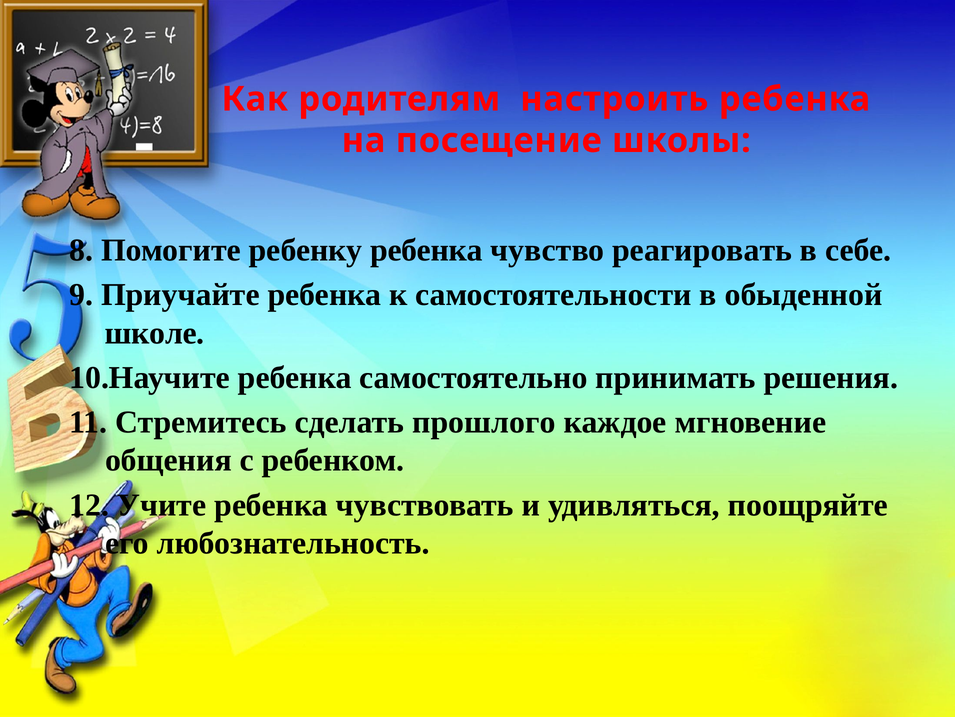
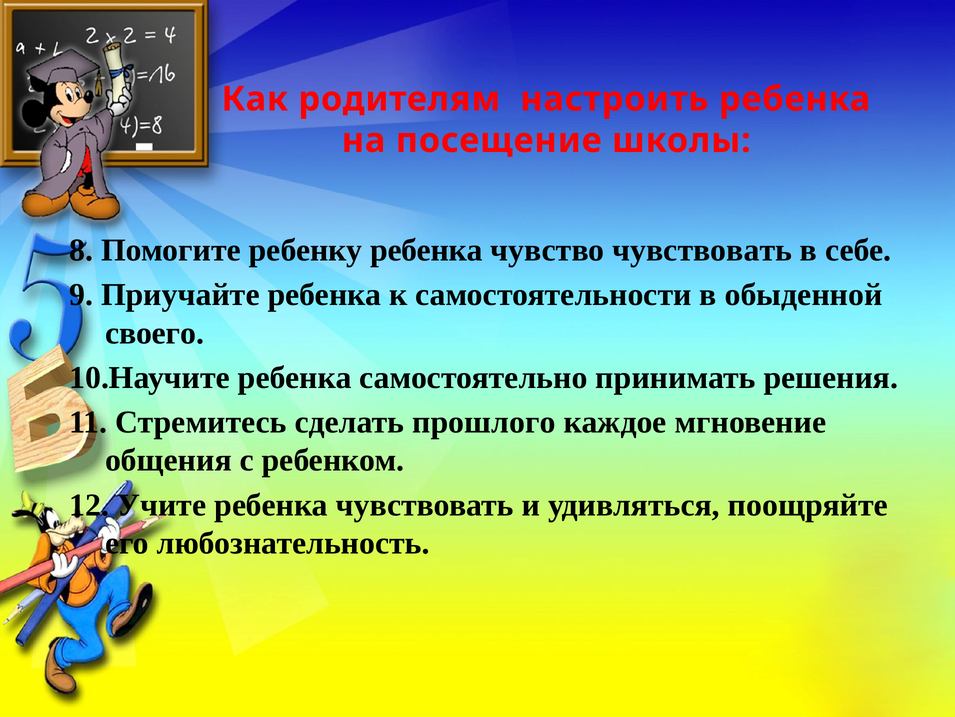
чувство реагировать: реагировать -> чувствовать
школе: школе -> своего
